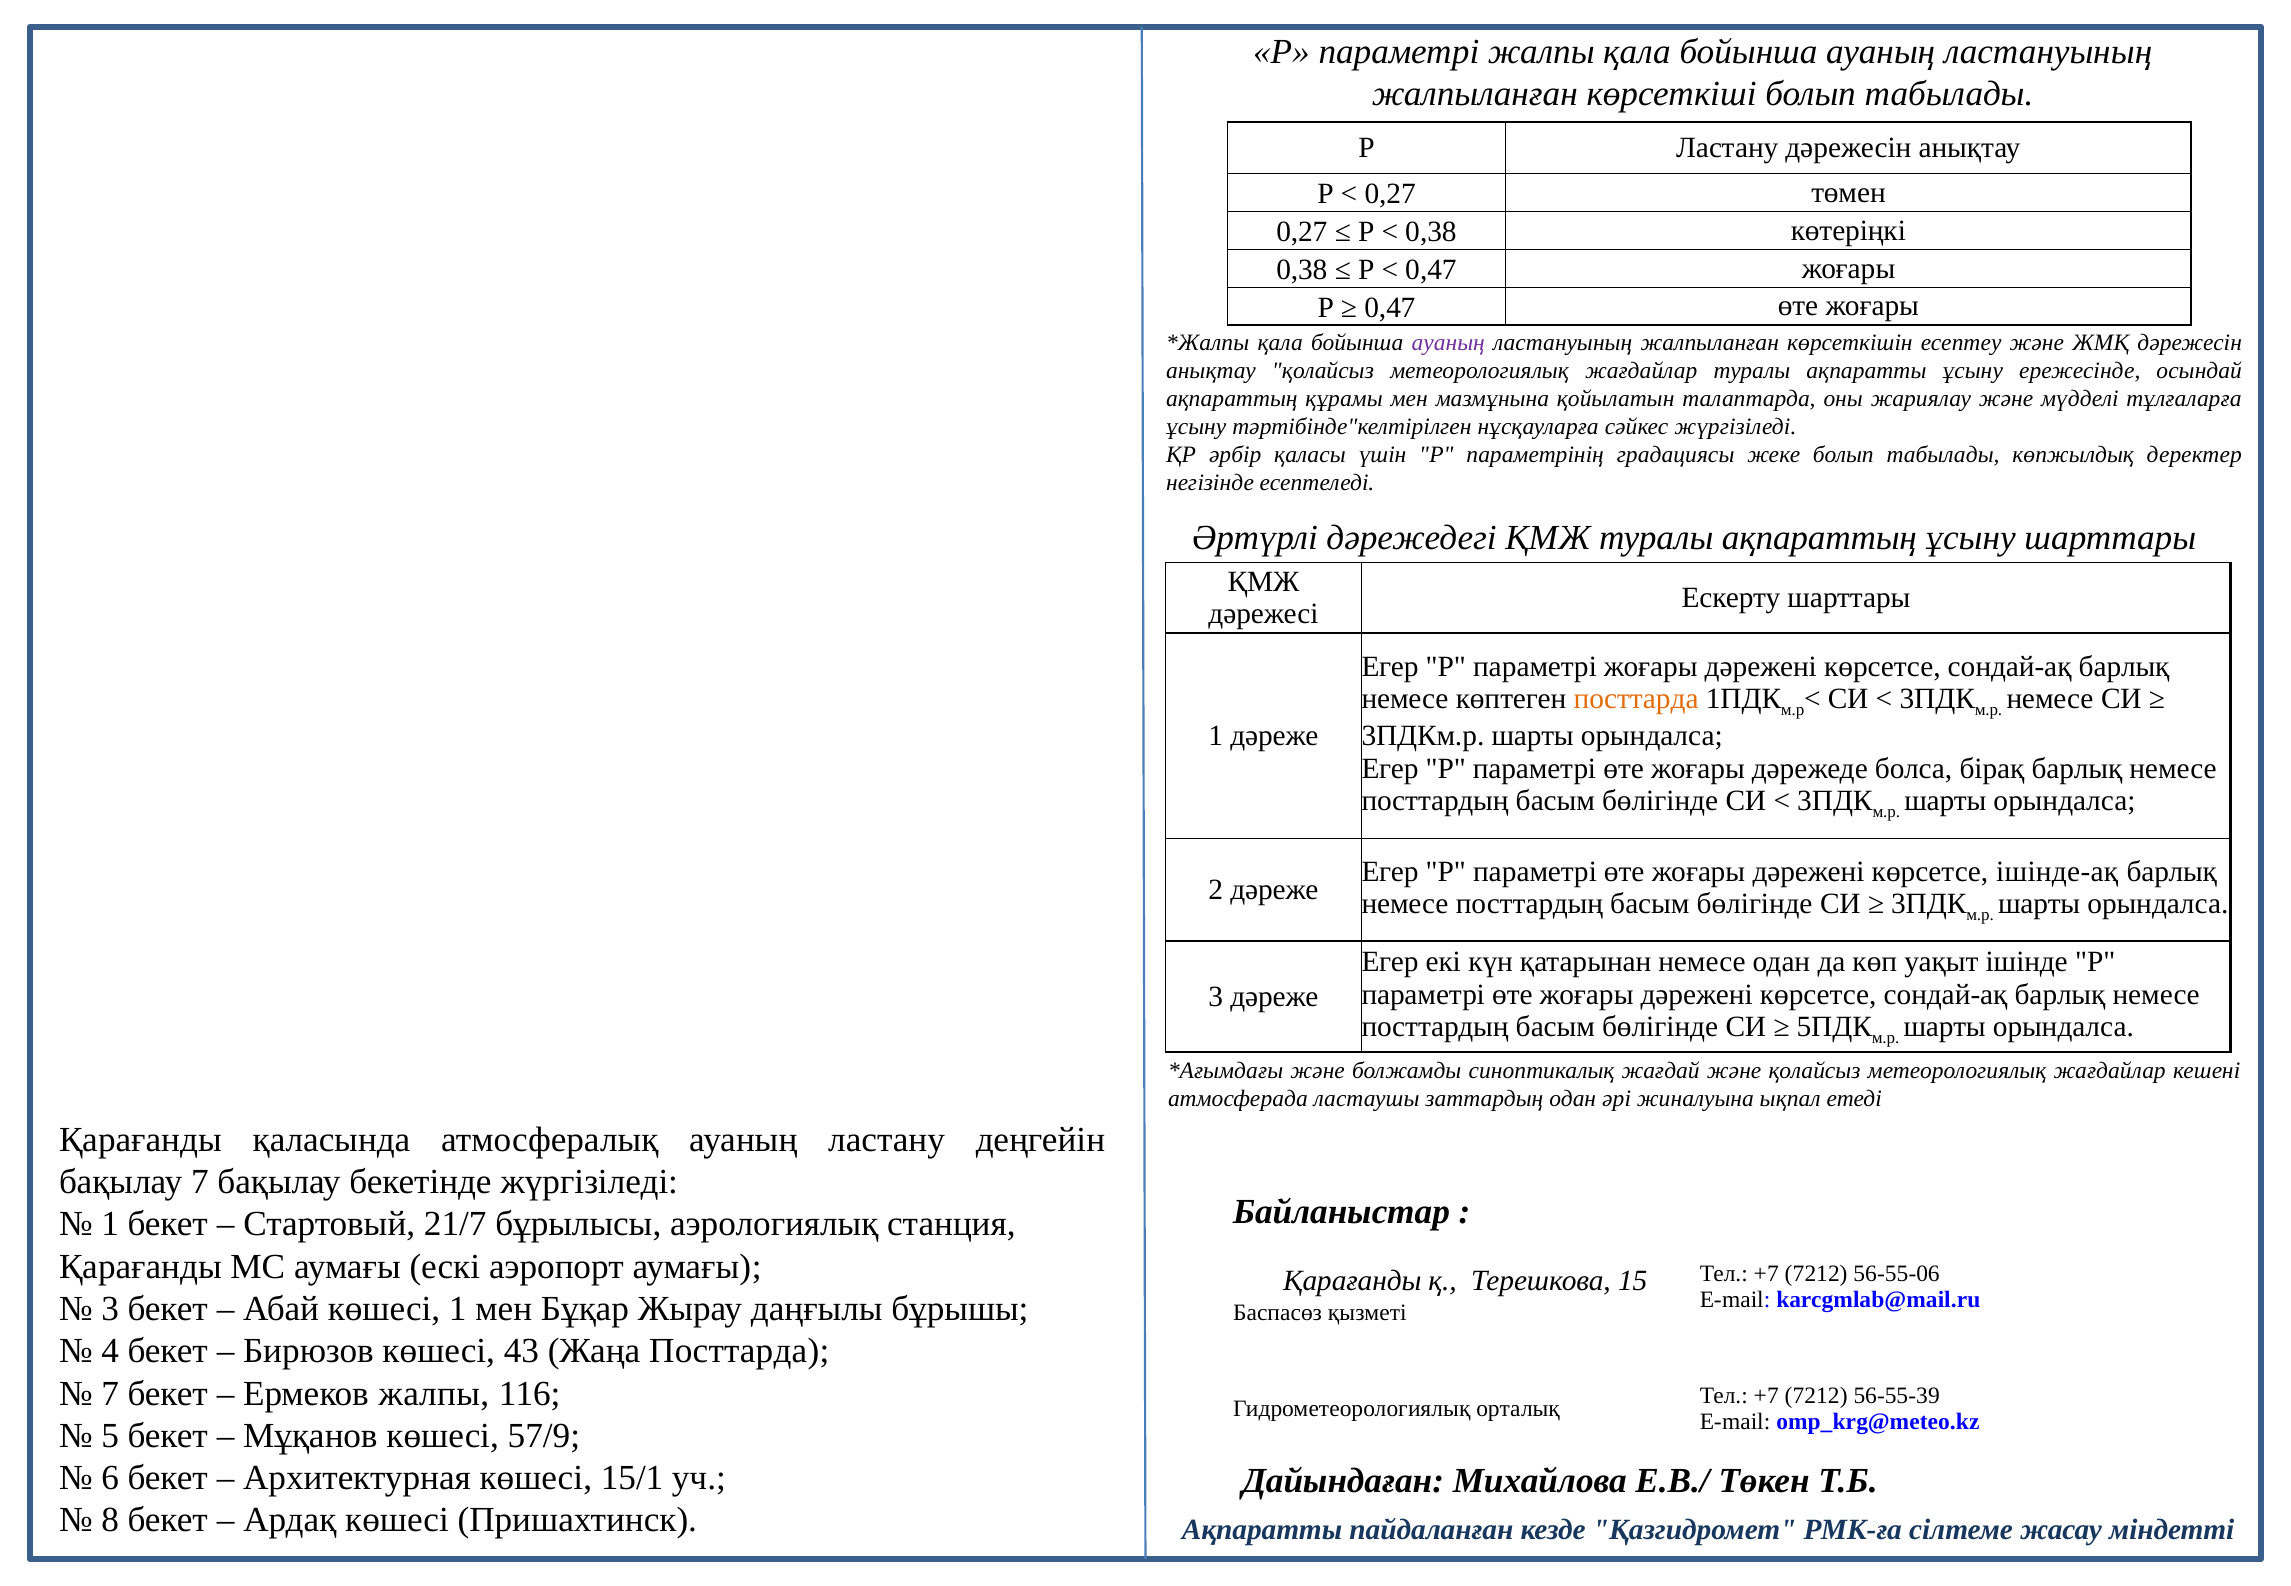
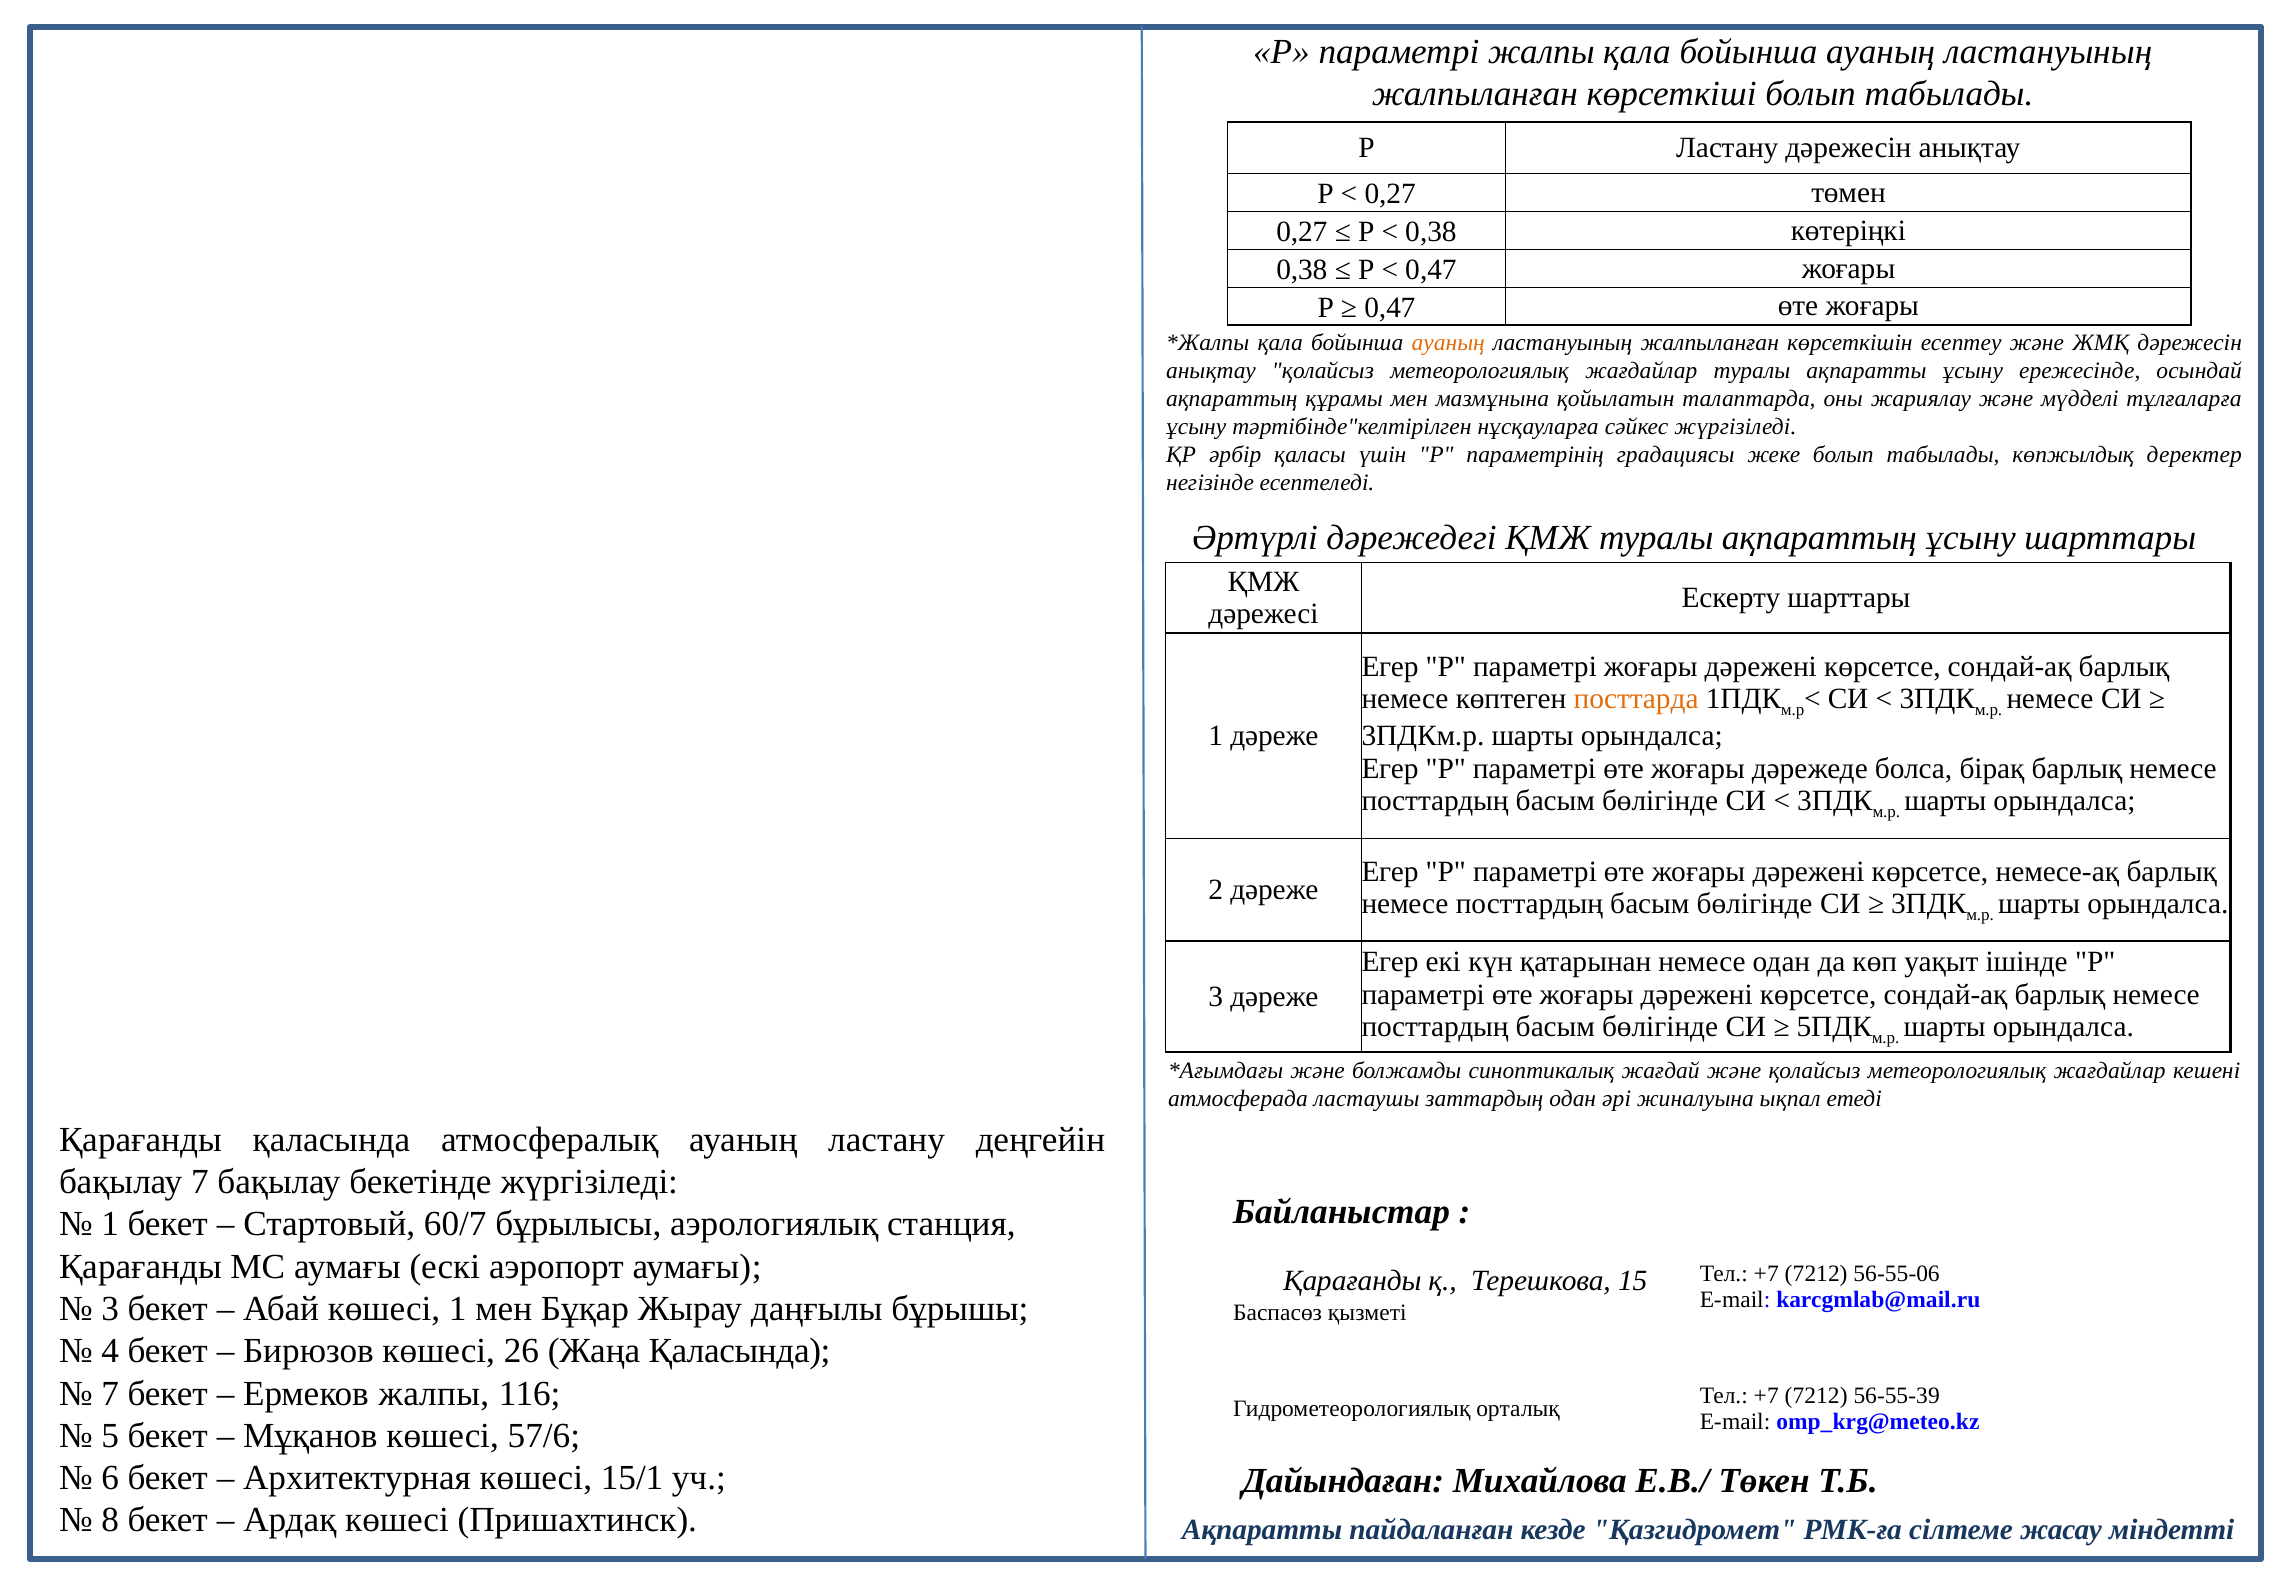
ауаның at (1448, 342) colour: purple -> orange
ішінде-ақ: ішінде-ақ -> немесе-ақ
21/7: 21/7 -> 60/7
43: 43 -> 26
Жаңа Посттарда: Посттарда -> Қаласында
57/9: 57/9 -> 57/6
